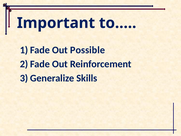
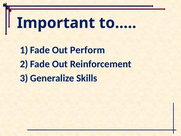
Possible: Possible -> Perform
